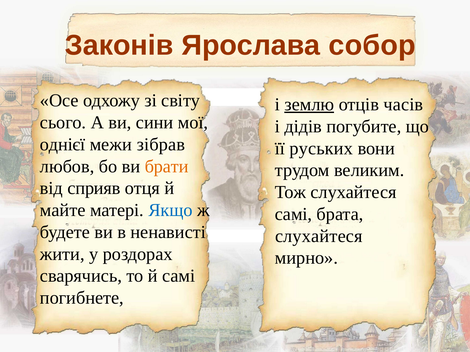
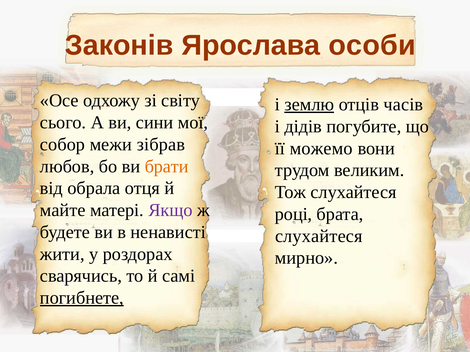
собор: собор -> особи
однієї: однієї -> собор
руських: руських -> можемо
сприяв: сприяв -> обрала
Якщо colour: blue -> purple
самі at (294, 214): самі -> році
погибнете underline: none -> present
